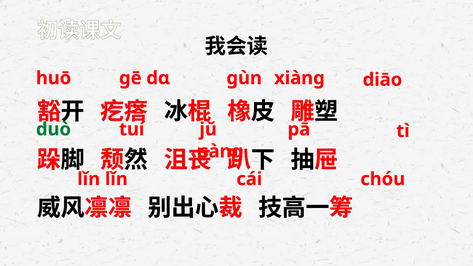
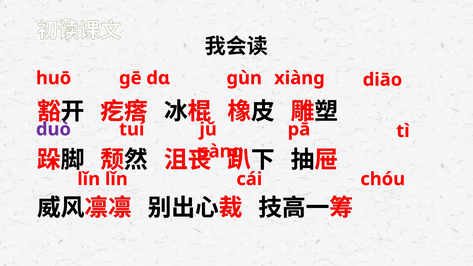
duò colour: green -> purple
